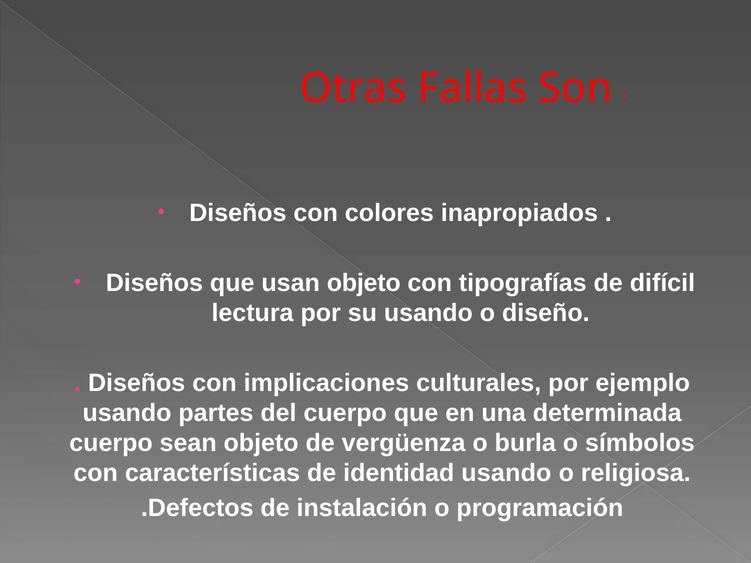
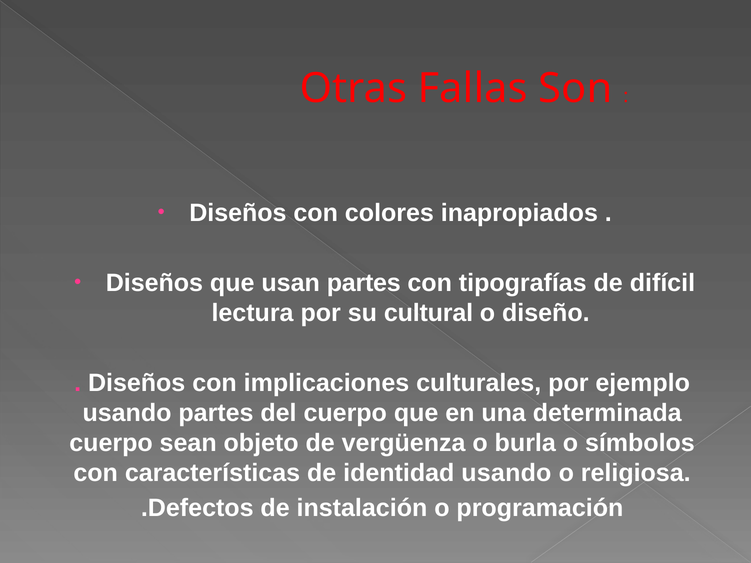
usan objeto: objeto -> partes
su usando: usando -> cultural
